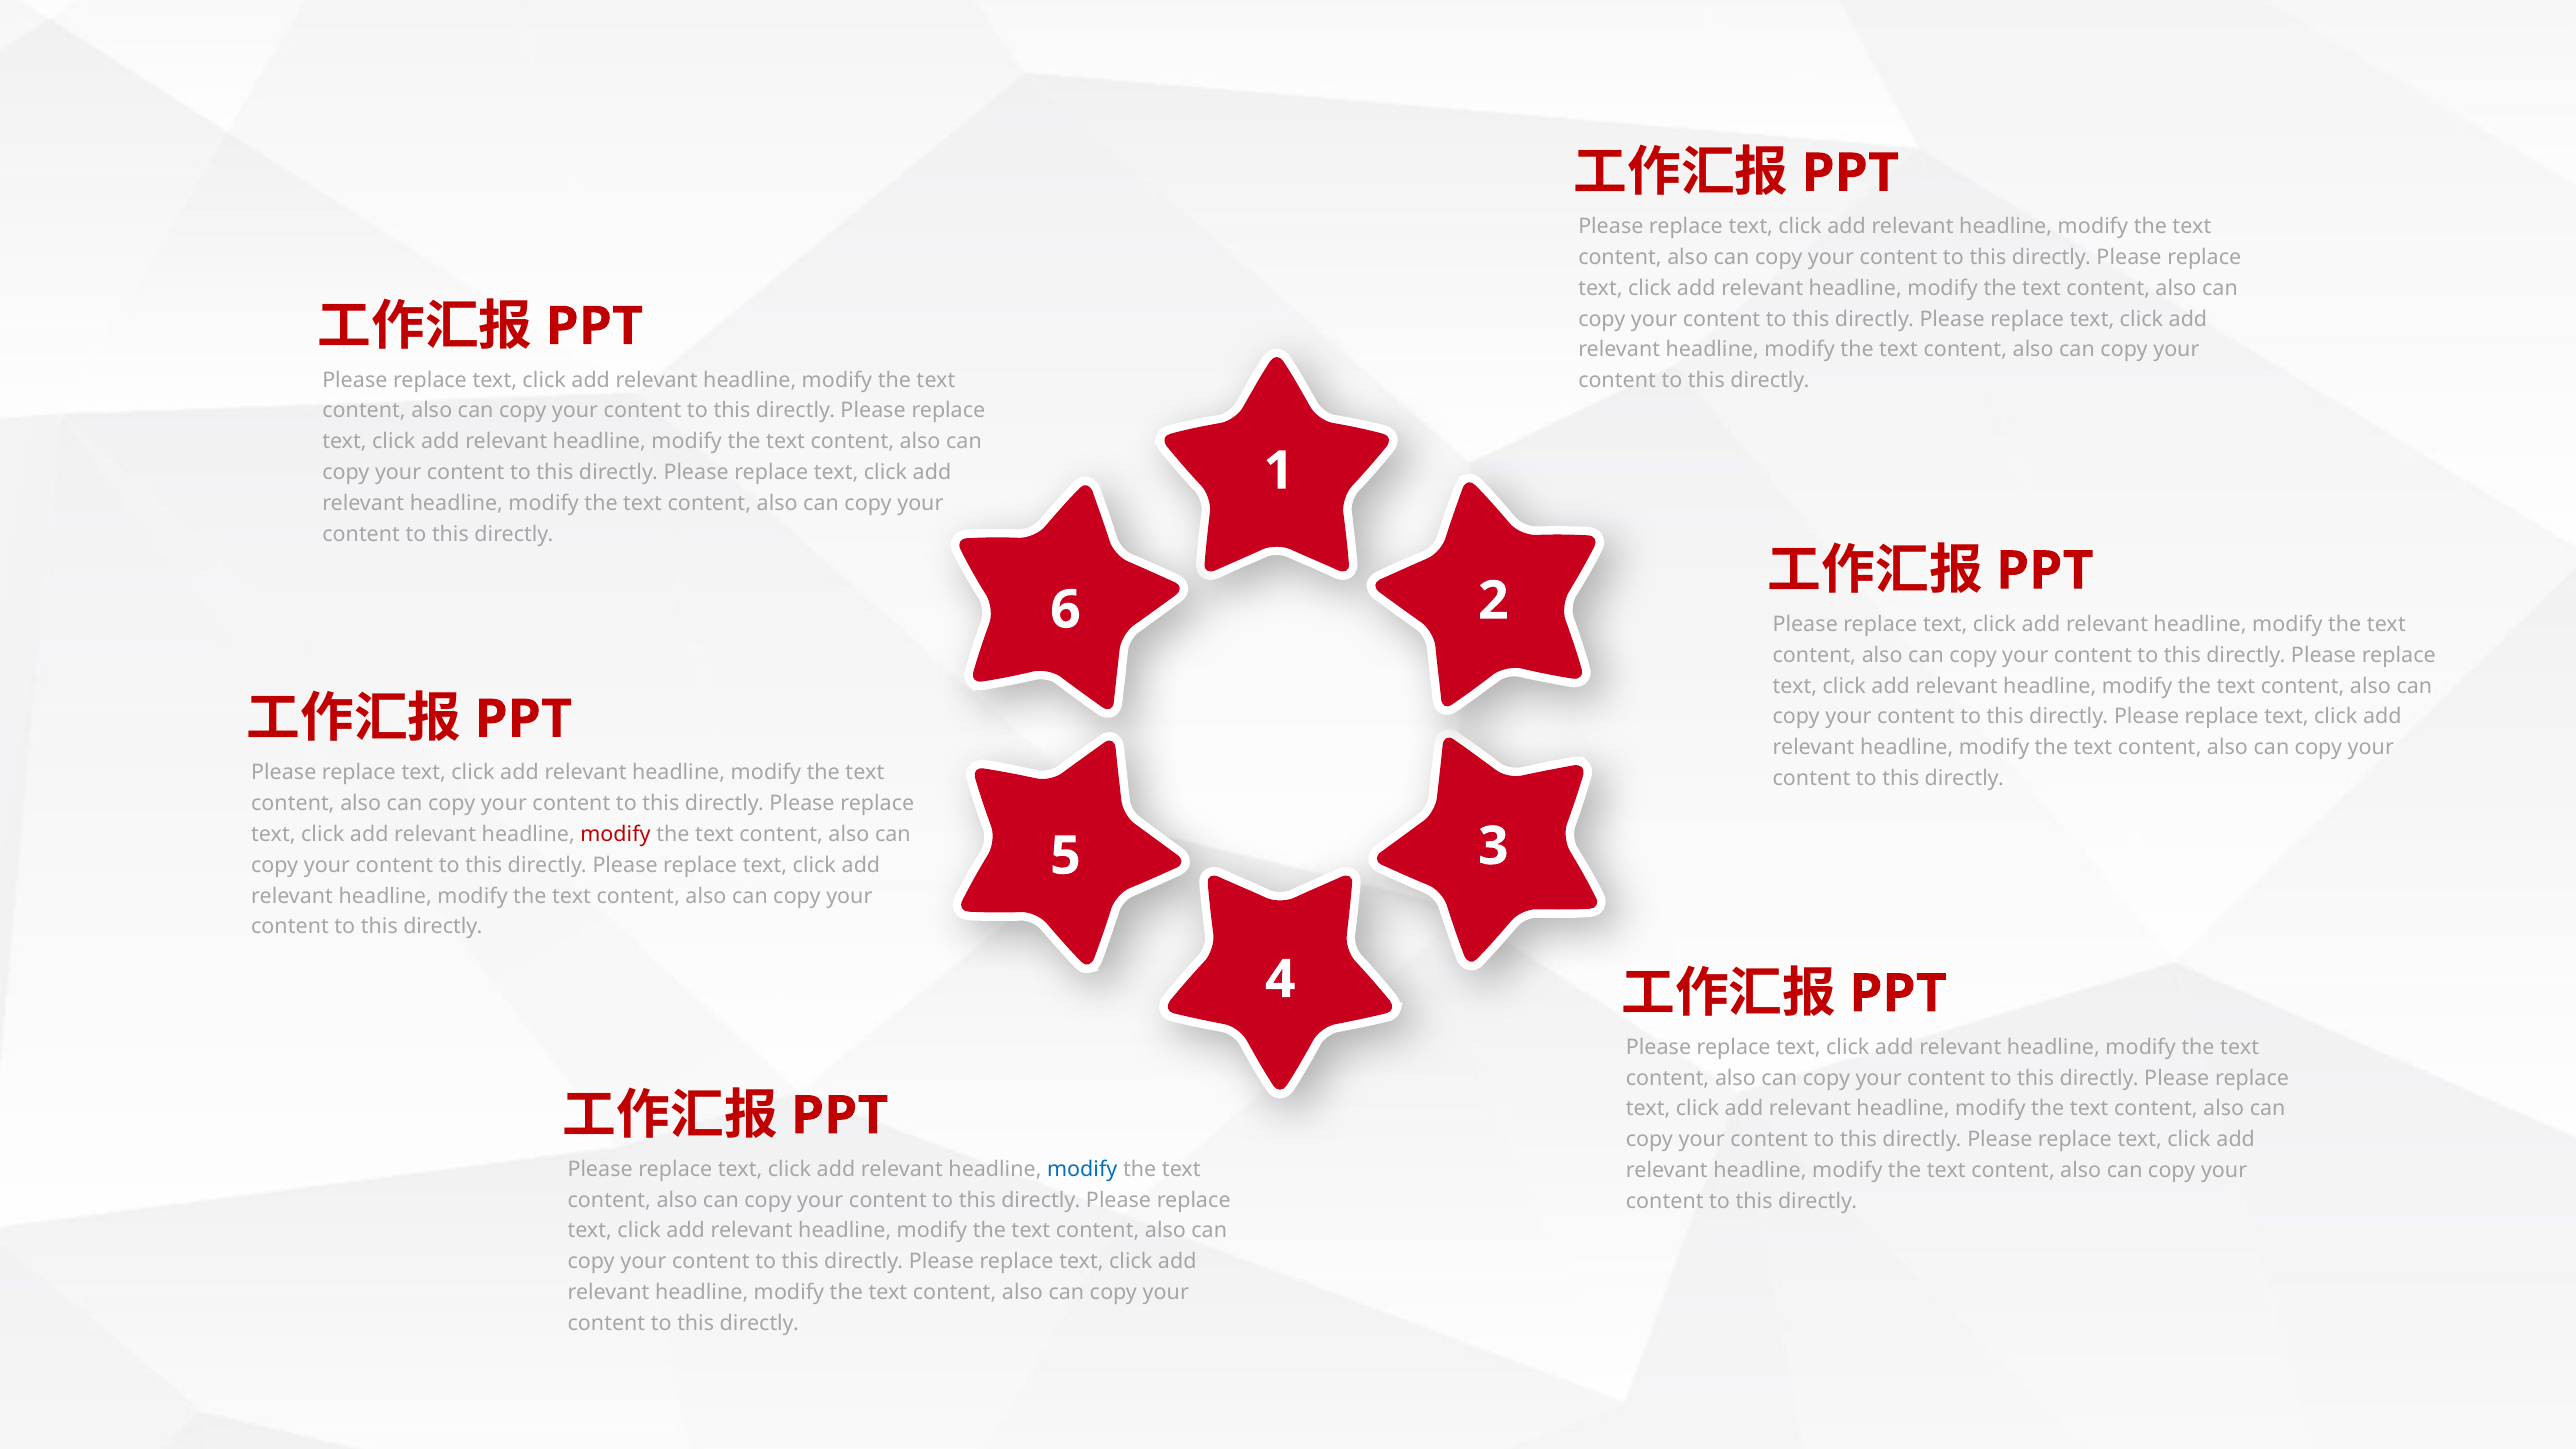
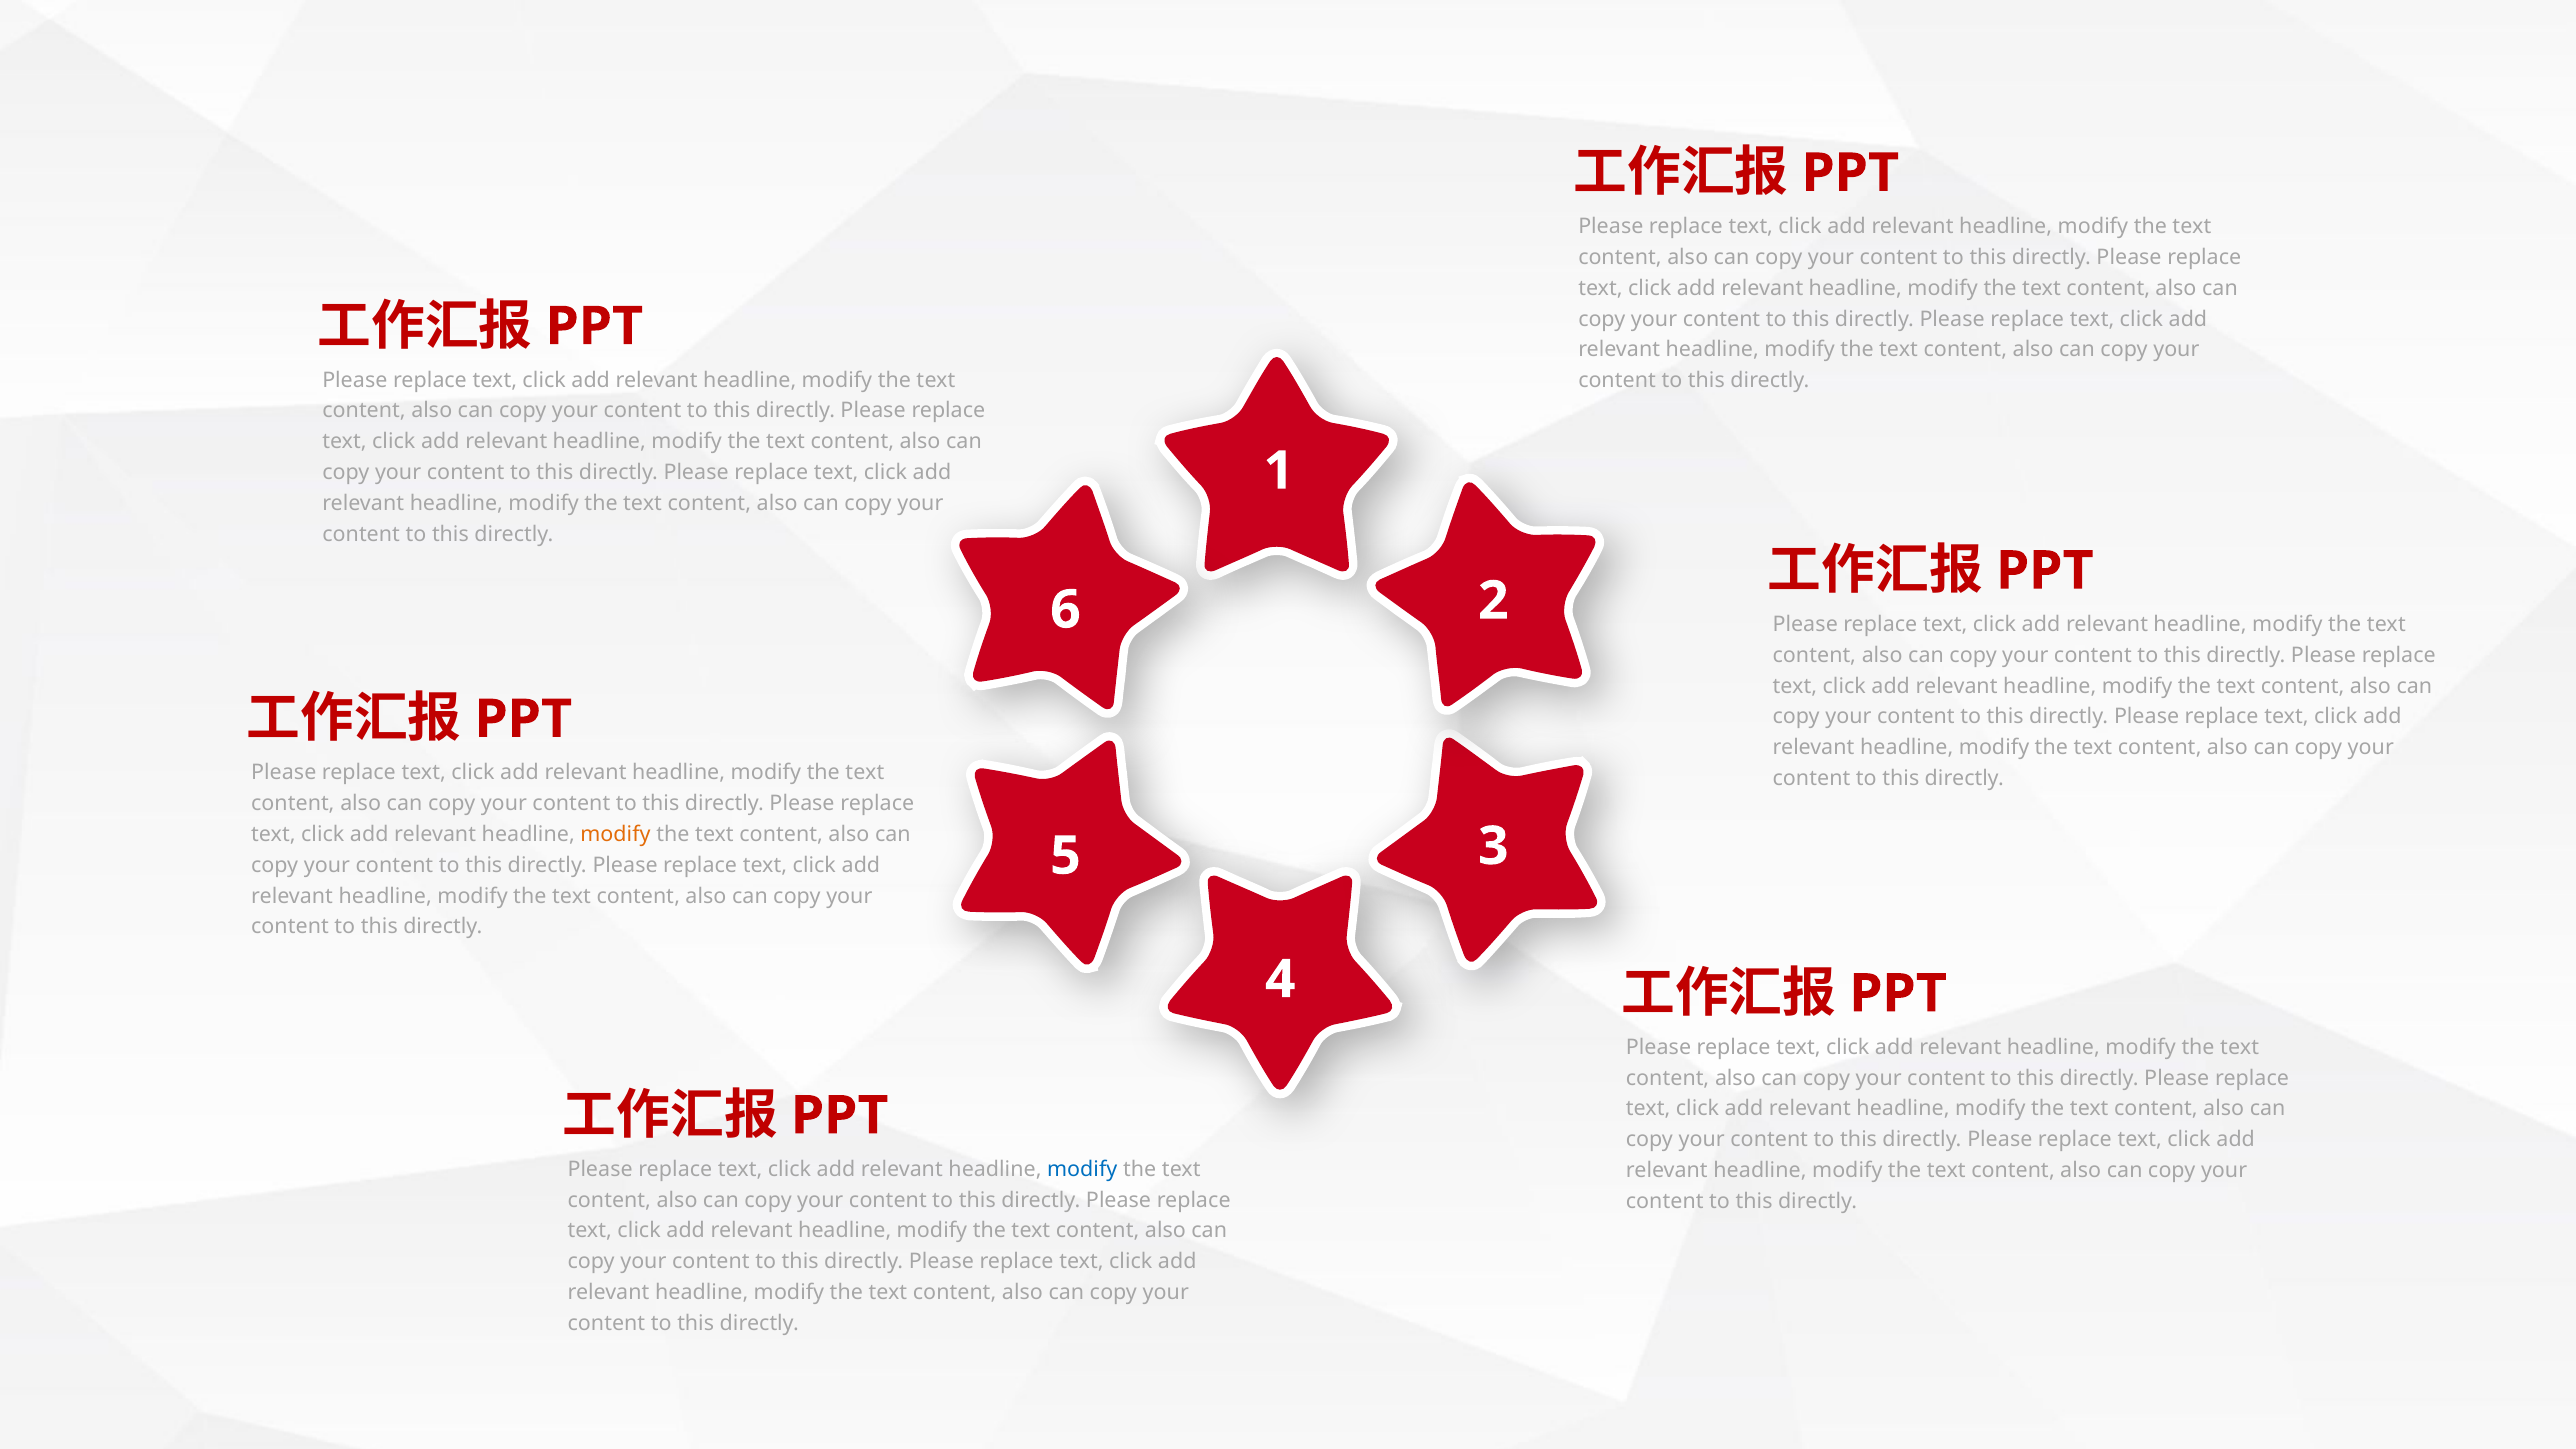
modify at (615, 834) colour: red -> orange
